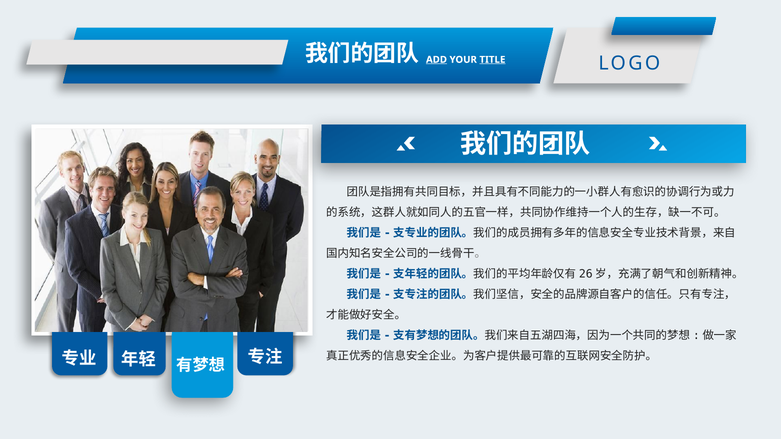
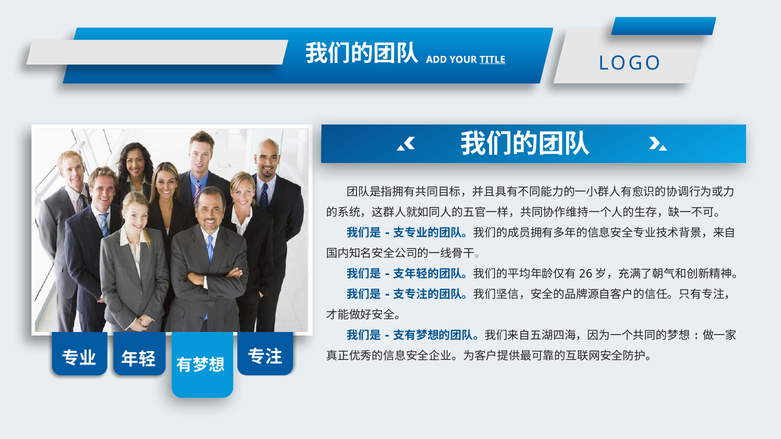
ADD underline: present -> none
